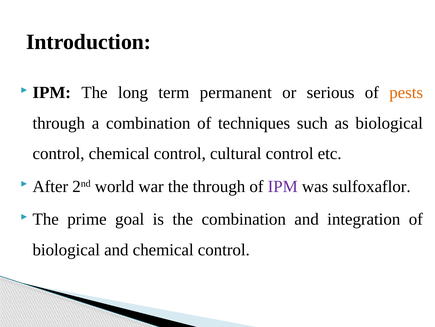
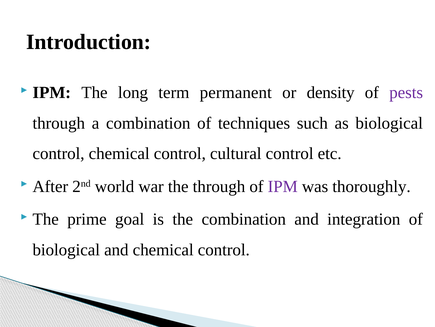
serious: serious -> density
pests colour: orange -> purple
sulfoxaflor: sulfoxaflor -> thoroughly
